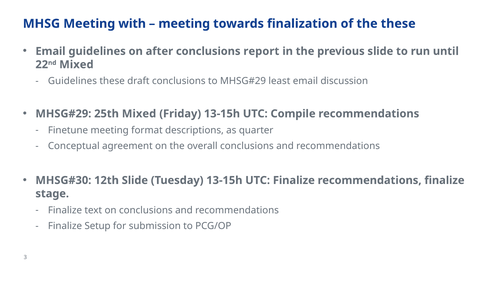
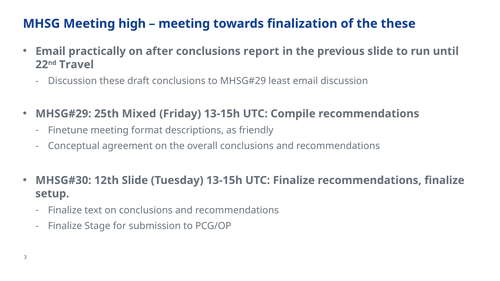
with: with -> high
Email guidelines: guidelines -> practically
22nd Mixed: Mixed -> Travel
Guidelines at (72, 81): Guidelines -> Discussion
quarter: quarter -> friendly
stage: stage -> setup
Setup: Setup -> Stage
